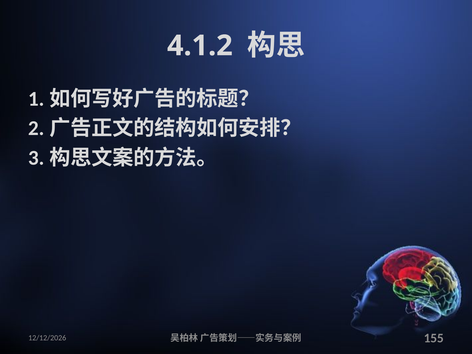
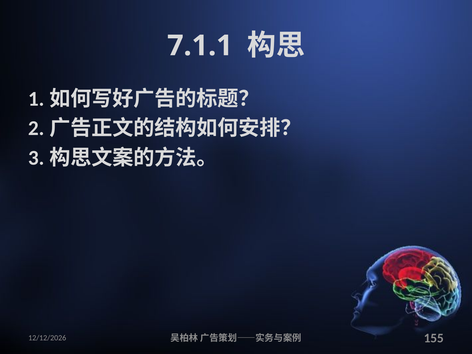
4.1.2: 4.1.2 -> 7.1.1
